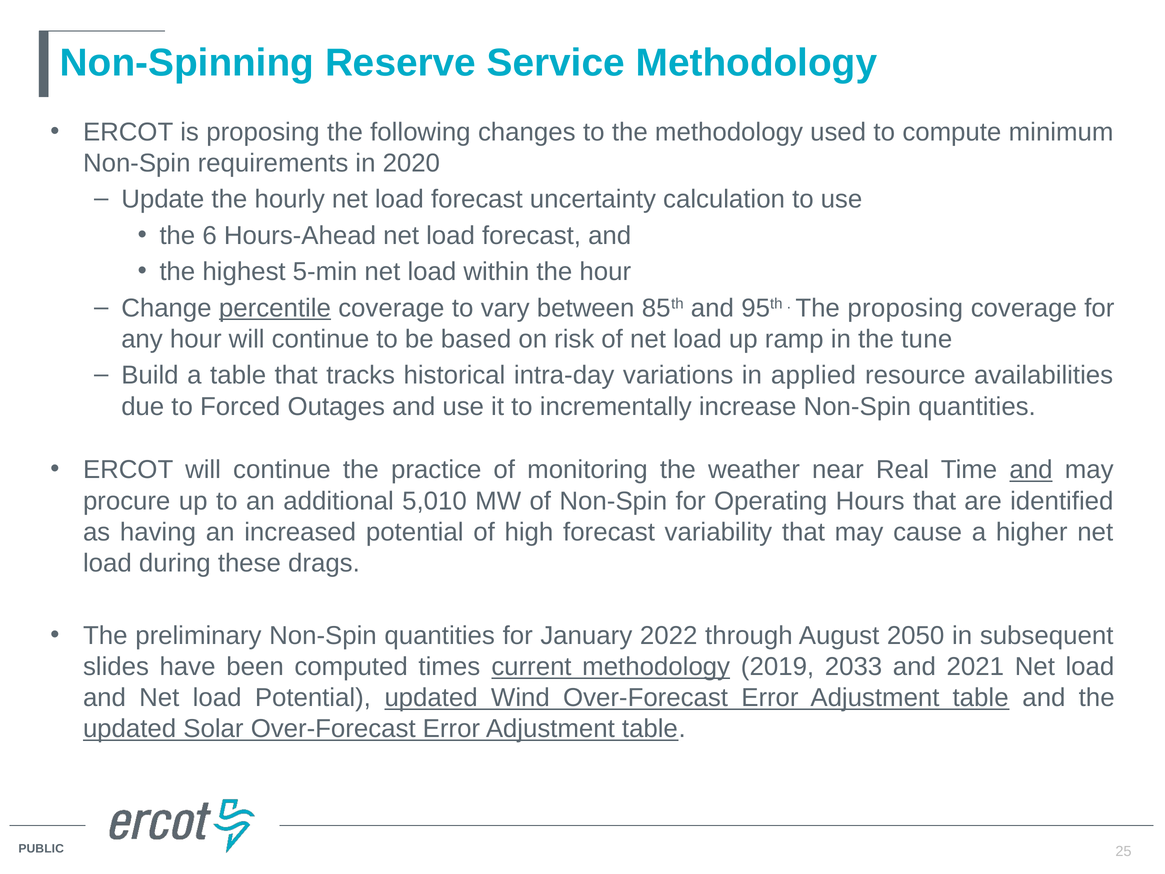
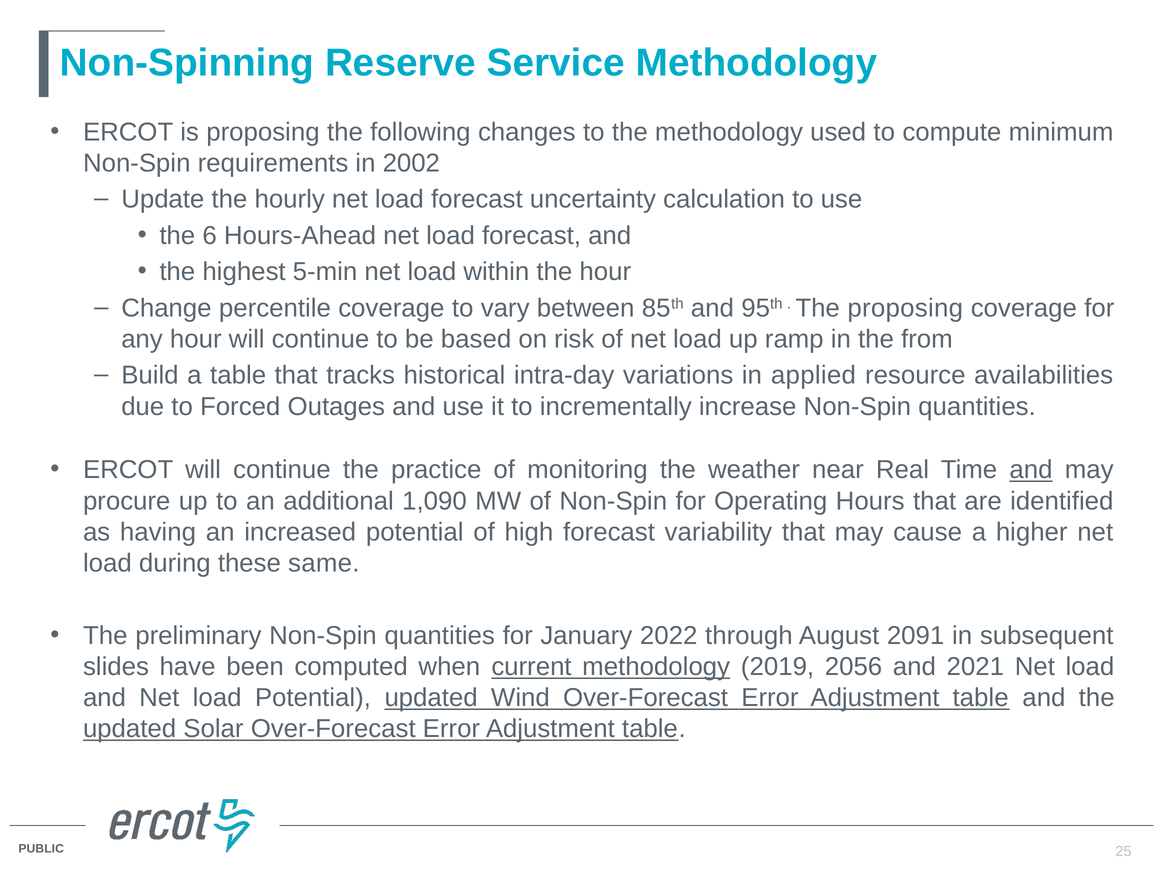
2020: 2020 -> 2002
percentile underline: present -> none
tune: tune -> from
5,010: 5,010 -> 1,090
drags: drags -> same
2050: 2050 -> 2091
times: times -> when
2033: 2033 -> 2056
